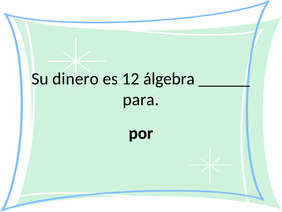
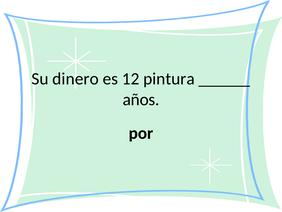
álgebra: álgebra -> pintura
para: para -> años
